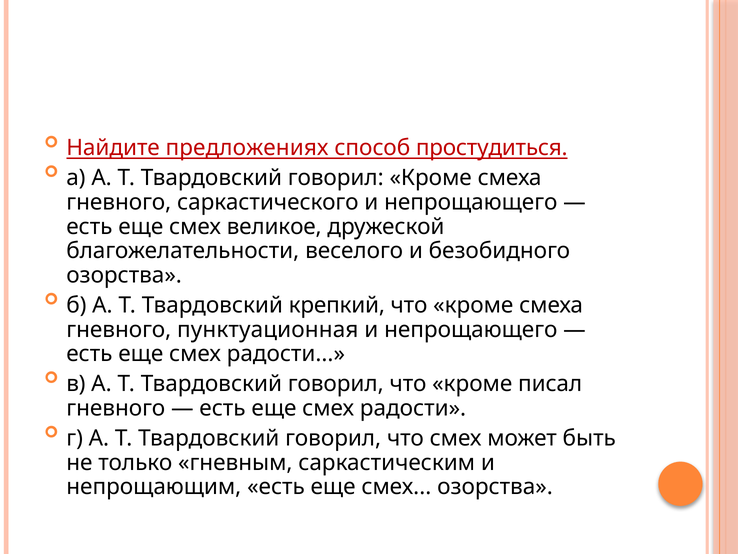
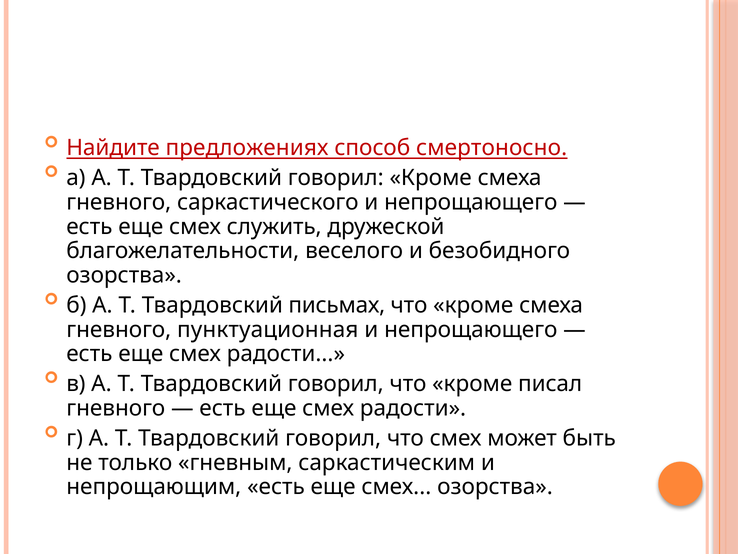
простудиться: простудиться -> смертоносно
великое: великое -> служить
крепкий: крепкий -> письмах
